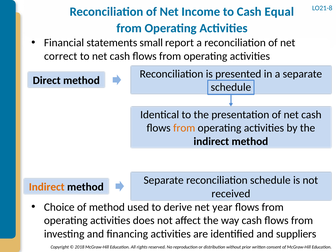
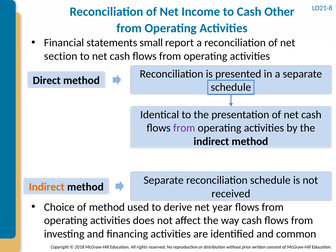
Equal: Equal -> Other
correct: correct -> section
from at (184, 128) colour: orange -> purple
suppliers: suppliers -> common
